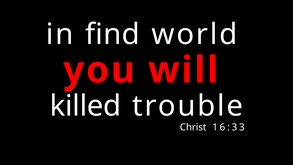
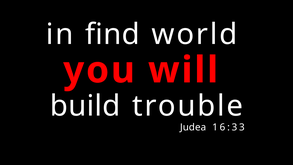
killed: killed -> build
Christ: Christ -> Judea
